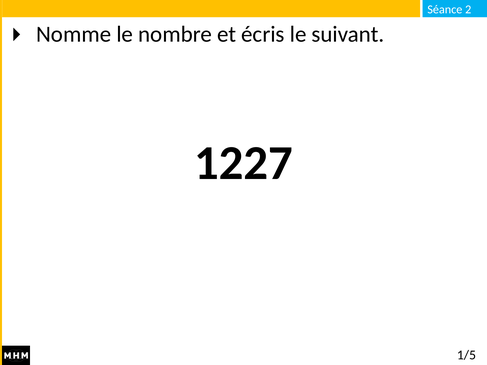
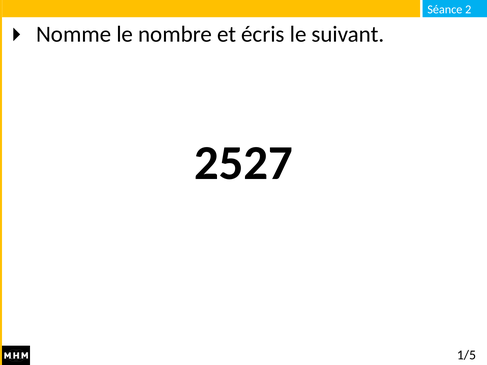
1227: 1227 -> 2527
